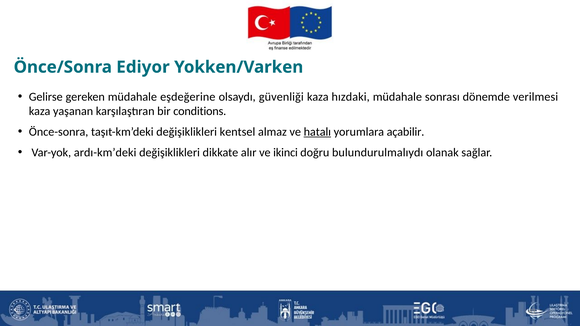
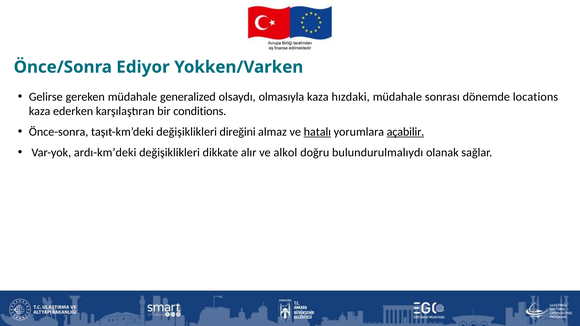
eşdeğerine: eşdeğerine -> generalized
güvenliği: güvenliği -> olmasıyla
verilmesi: verilmesi -> locations
yaşanan: yaşanan -> ederken
kentsel: kentsel -> direğini
açabilir underline: none -> present
ikinci: ikinci -> alkol
